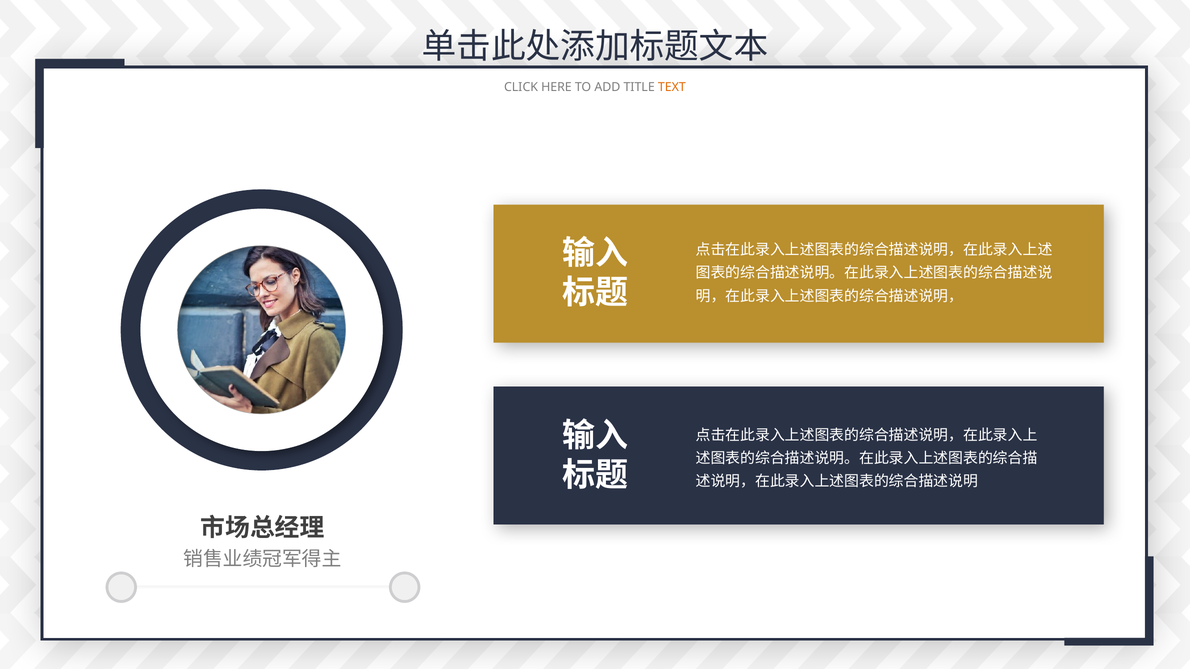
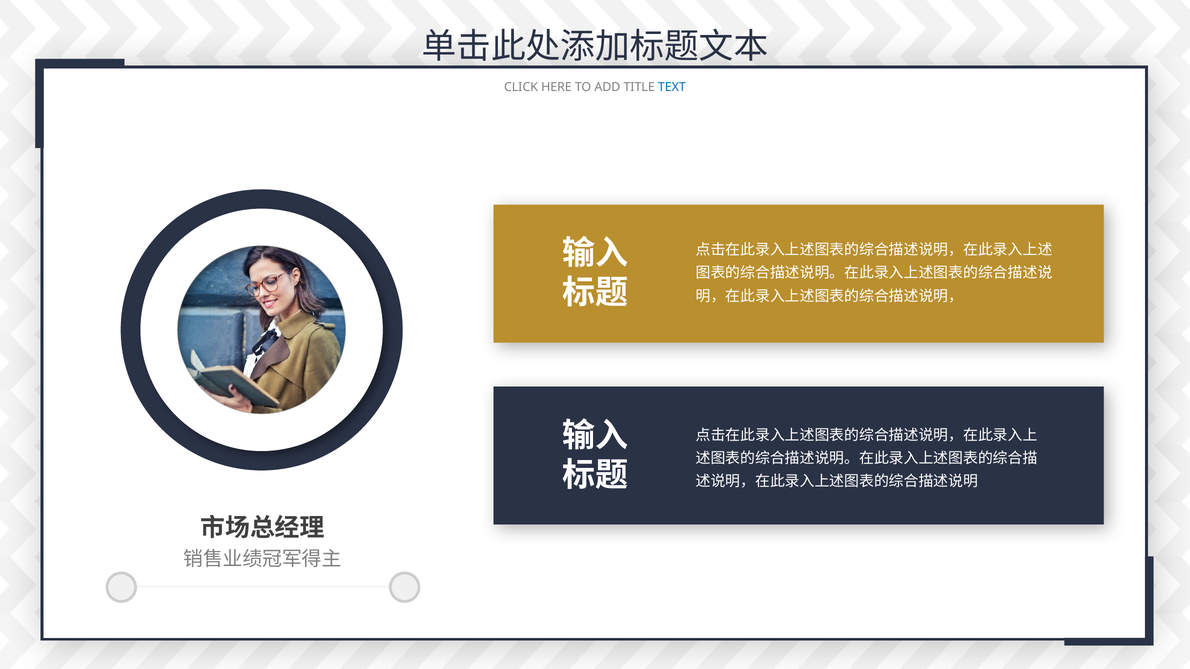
TEXT colour: orange -> blue
